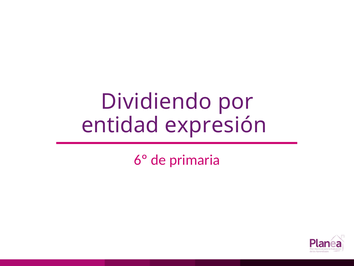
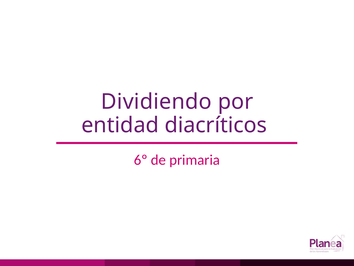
expresión: expresión -> diacríticos
